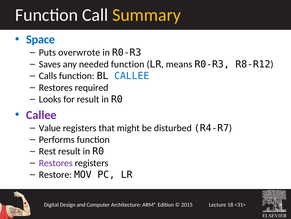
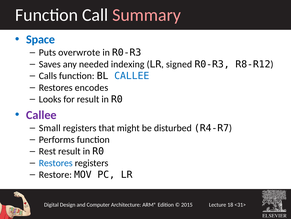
Summary colour: yellow -> pink
needed function: function -> indexing
means: means -> signed
required: required -> encodes
Value: Value -> Small
Restores at (56, 162) colour: purple -> blue
